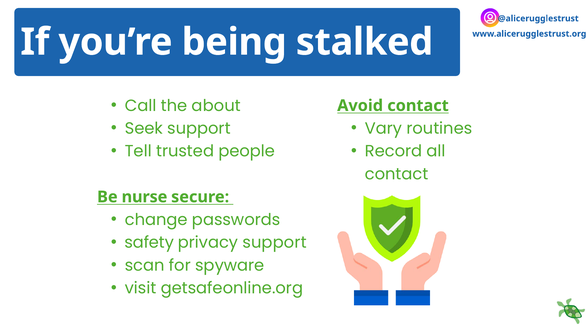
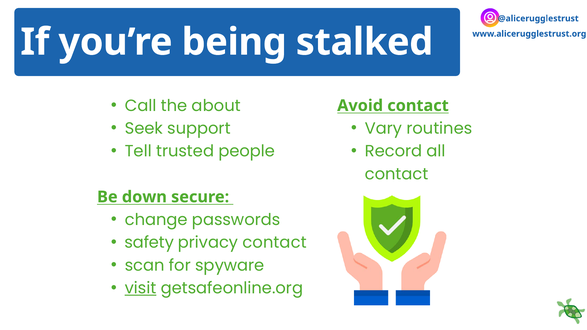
nurse: nurse -> down
privacy support: support -> contact
visit underline: none -> present
